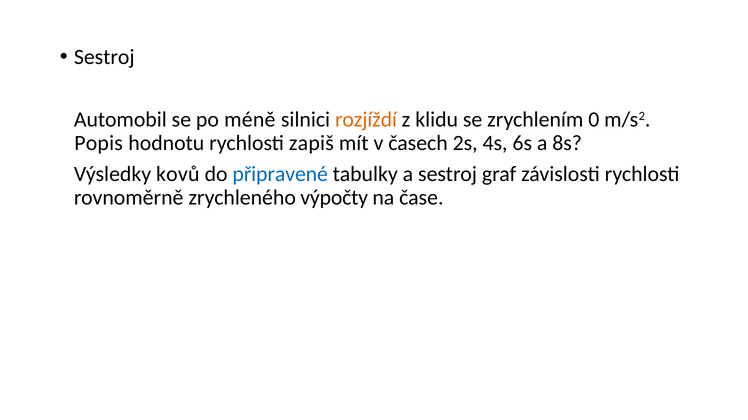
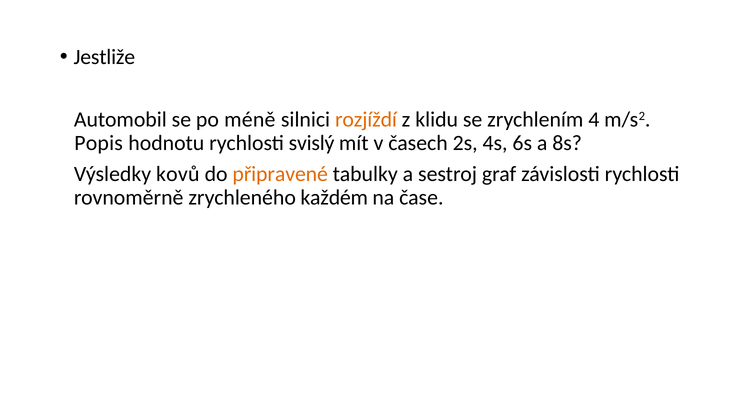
Sestroj at (104, 57): Sestroj -> Jestliže
0: 0 -> 4
zapiš: zapiš -> svislý
připravené colour: blue -> orange
výpočty: výpočty -> každém
